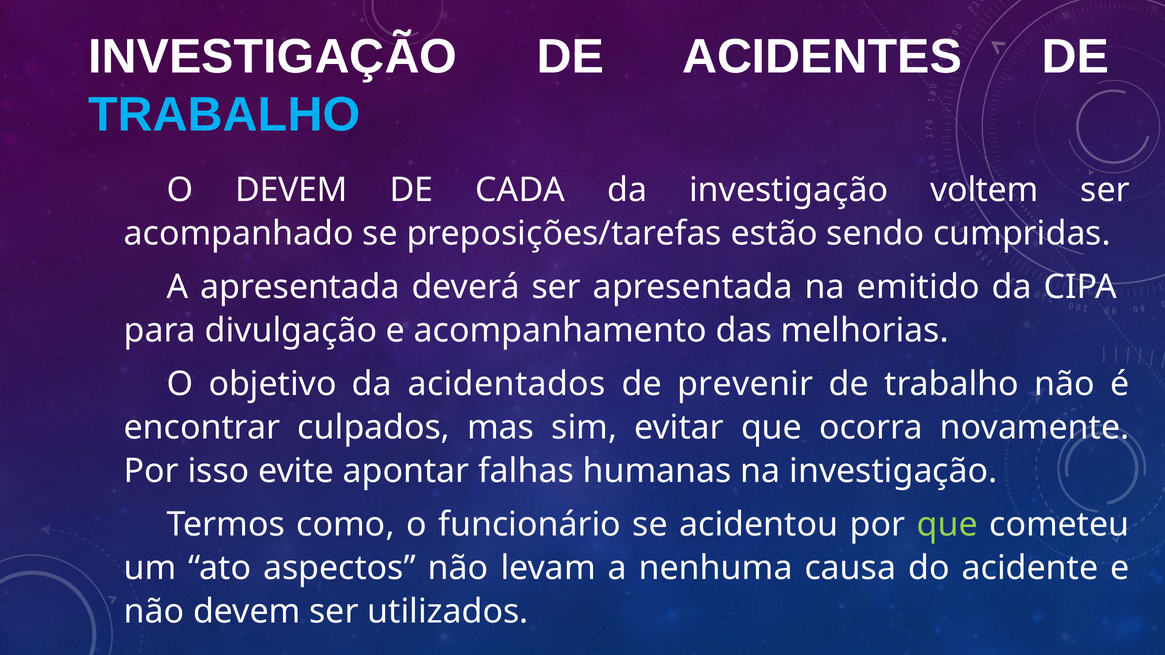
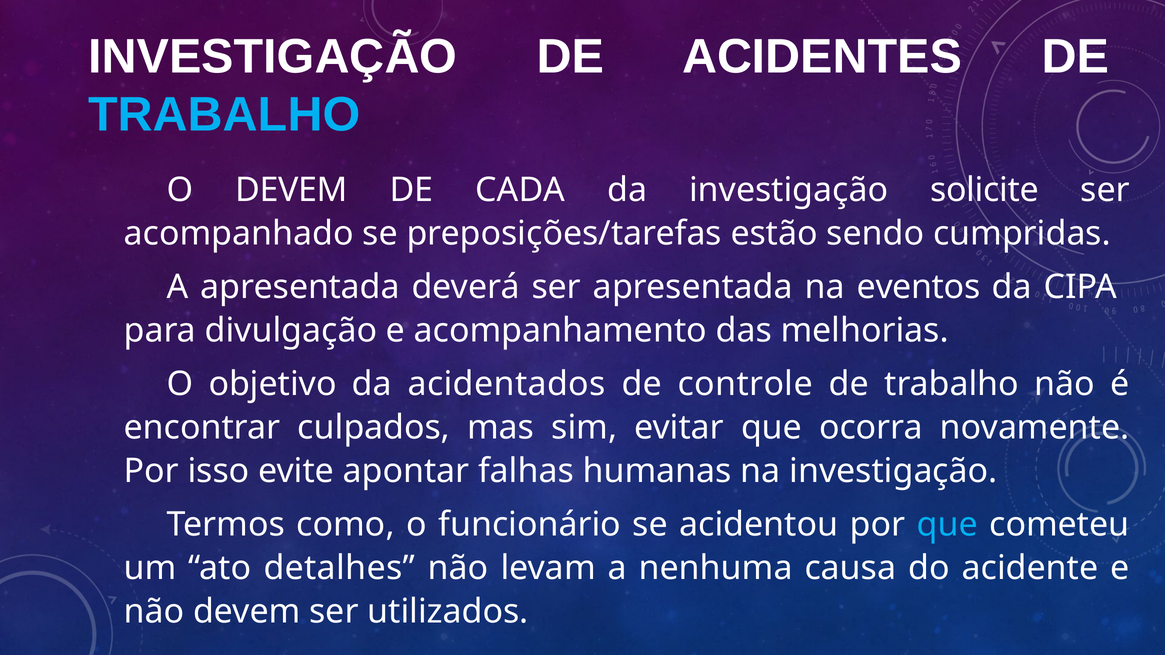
voltem: voltem -> solicite
emitido: emitido -> eventos
prevenir: prevenir -> controle
que at (947, 525) colour: light green -> light blue
aspectos: aspectos -> detalhes
